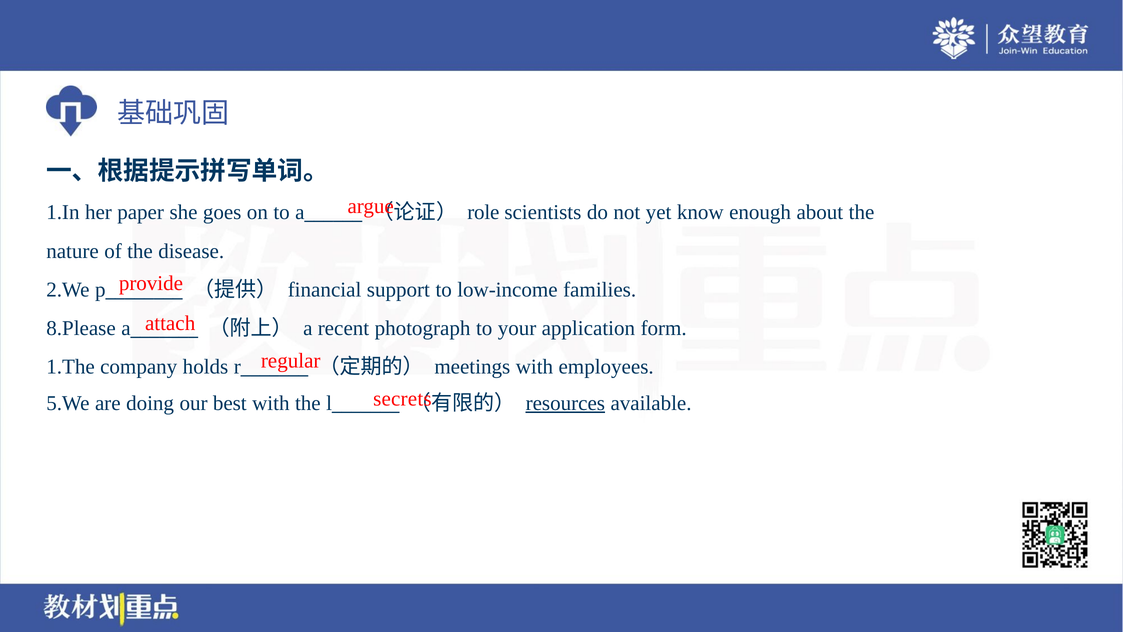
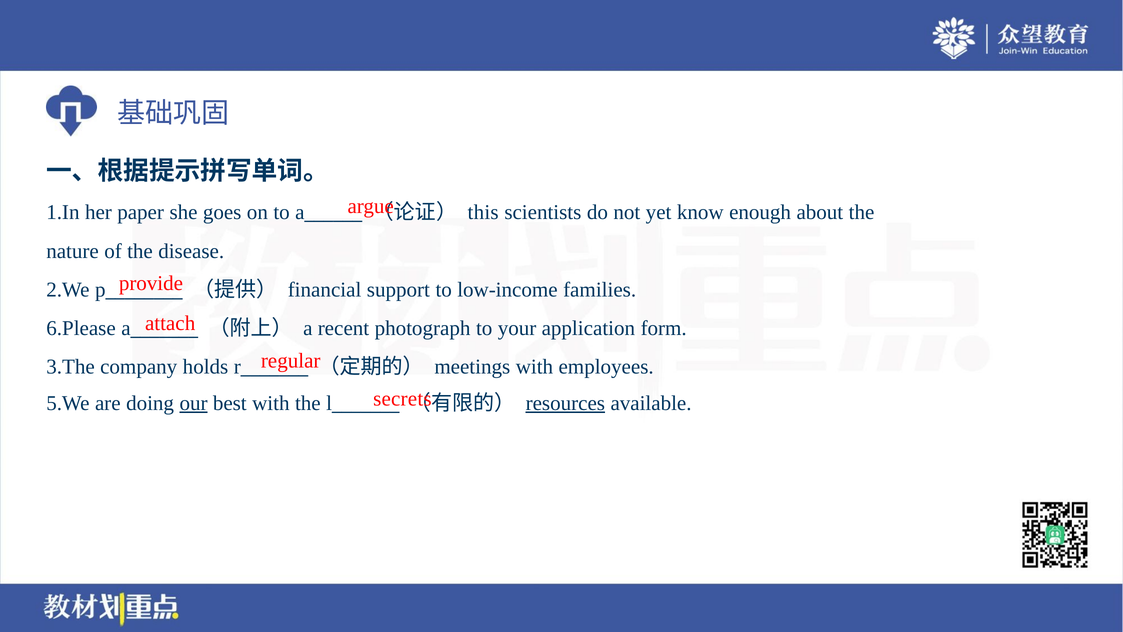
role: role -> this
8.Please: 8.Please -> 6.Please
1.The: 1.The -> 3.The
our underline: none -> present
